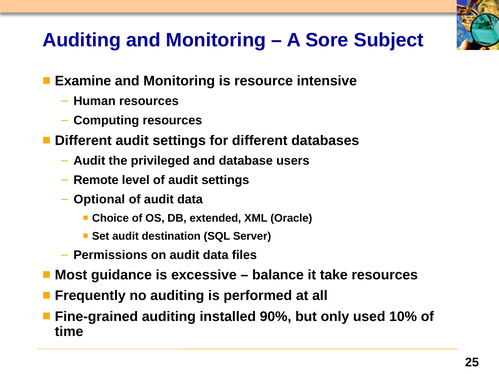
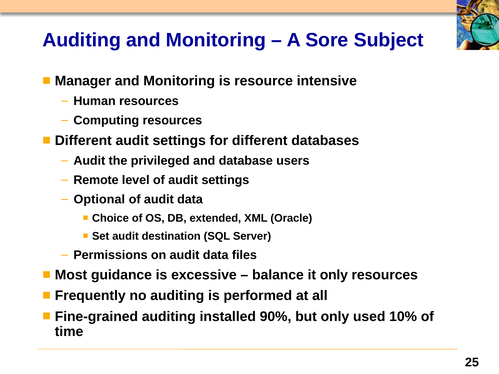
Examine: Examine -> Manager
it take: take -> only
